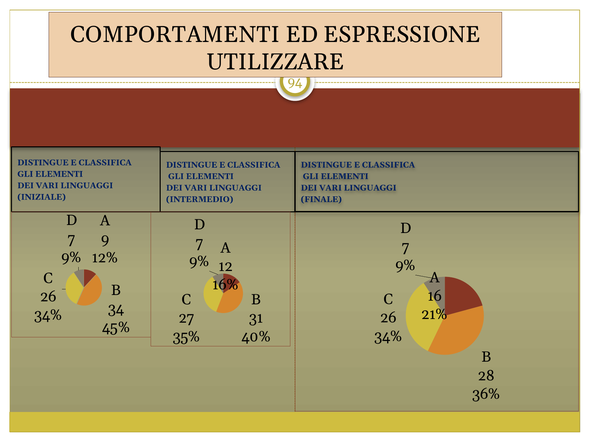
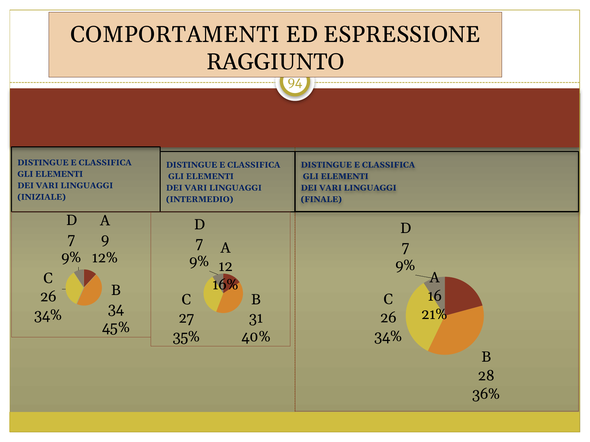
UTILIZZARE: UTILIZZARE -> RAGGIUNTO
